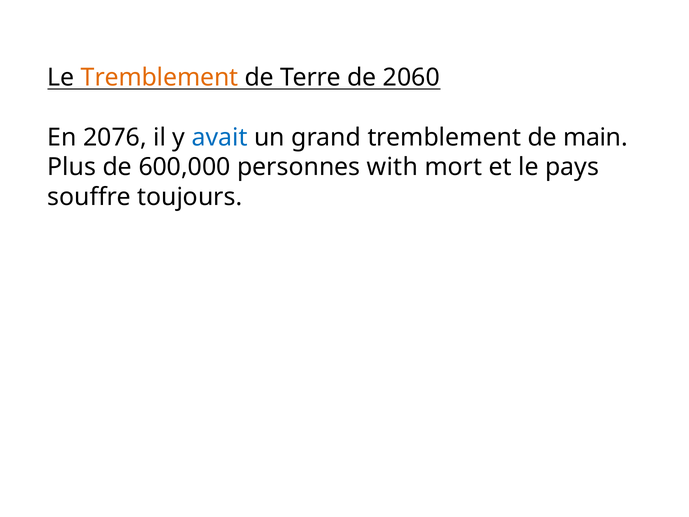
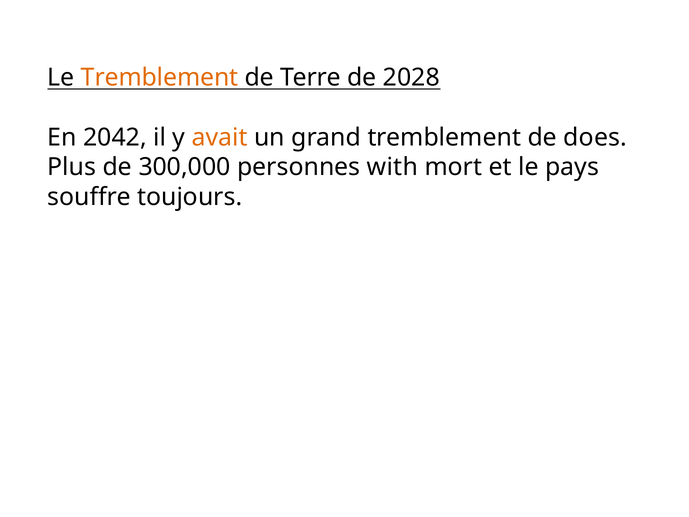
2060: 2060 -> 2028
2076: 2076 -> 2042
avait colour: blue -> orange
main: main -> does
600,000: 600,000 -> 300,000
